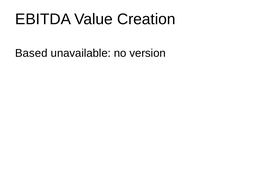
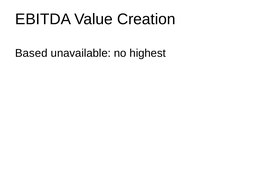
version: version -> highest
